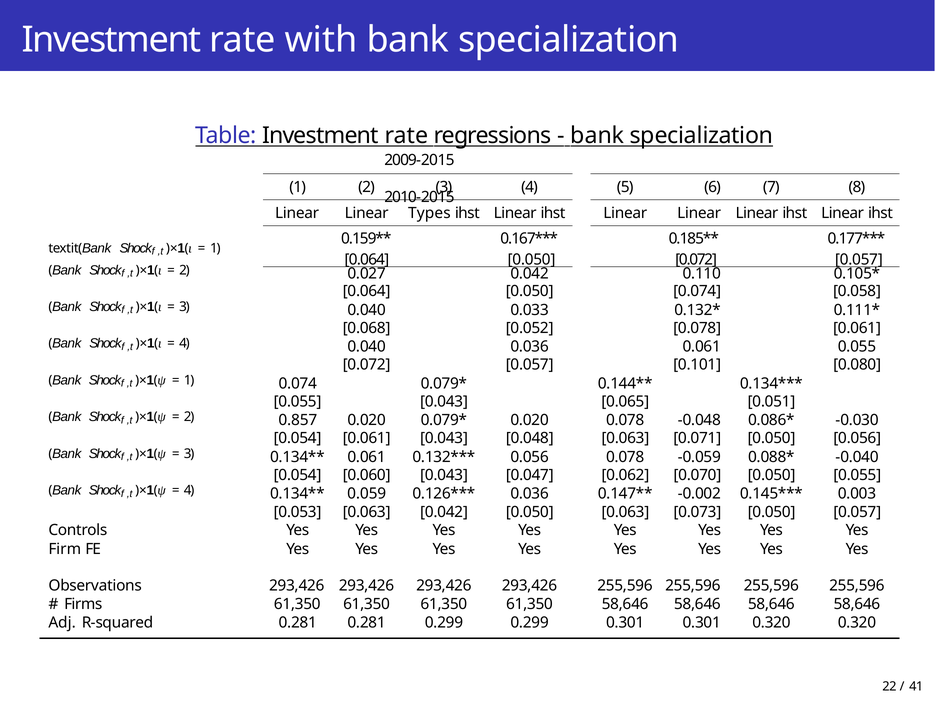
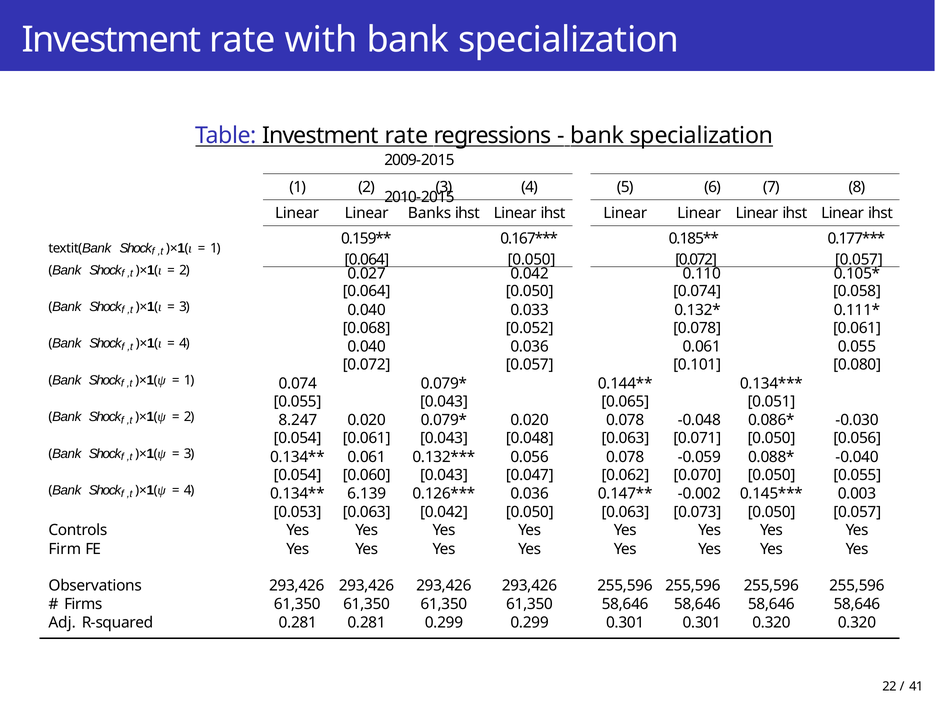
Types: Types -> Banks
0.857: 0.857 -> 8.247
0.059: 0.059 -> 6.139
